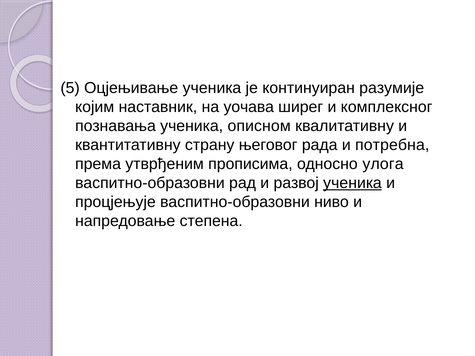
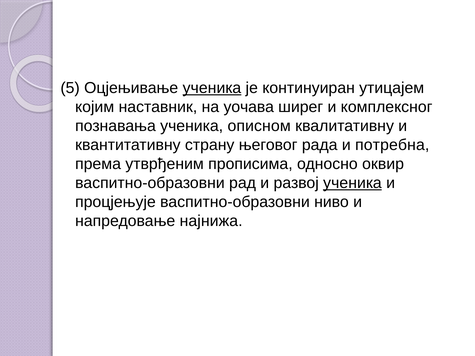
ученика at (212, 88) underline: none -> present
разумије: разумије -> утицајем
улога: улога -> оквир
степена: степена -> најнижа
